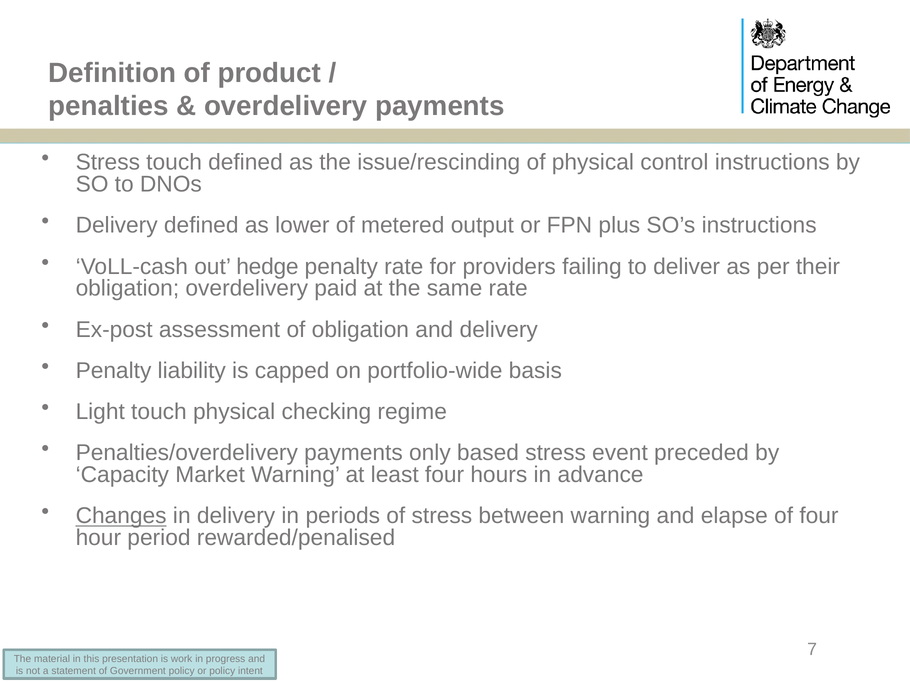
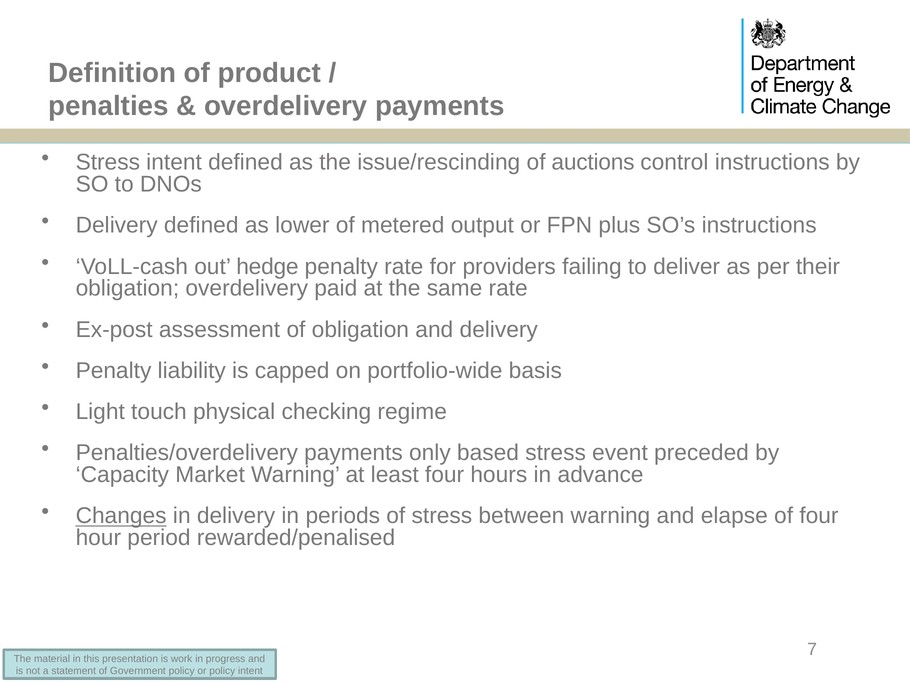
Stress touch: touch -> intent
of physical: physical -> auctions
